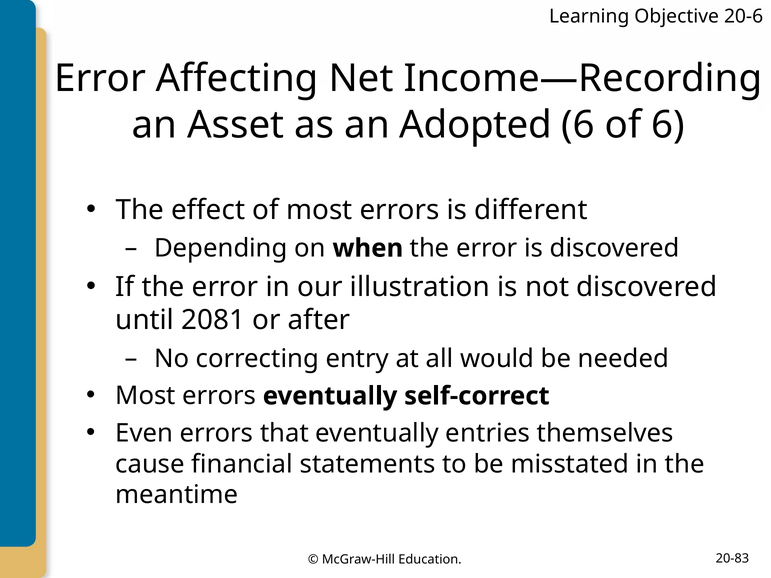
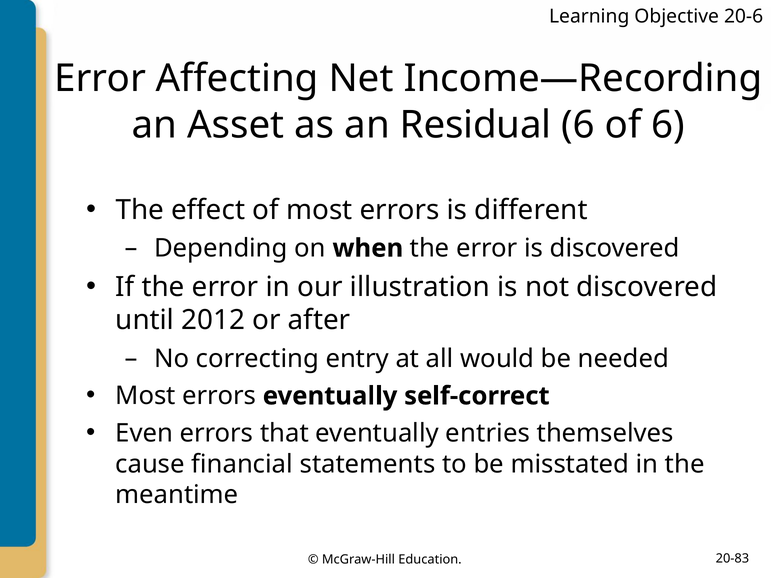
Adopted: Adopted -> Residual
2081: 2081 -> 2012
